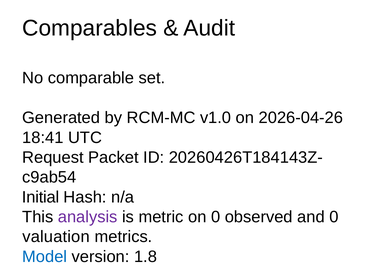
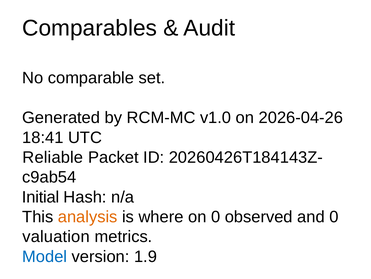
Request: Request -> Reliable
analysis colour: purple -> orange
metric: metric -> where
1.8: 1.8 -> 1.9
